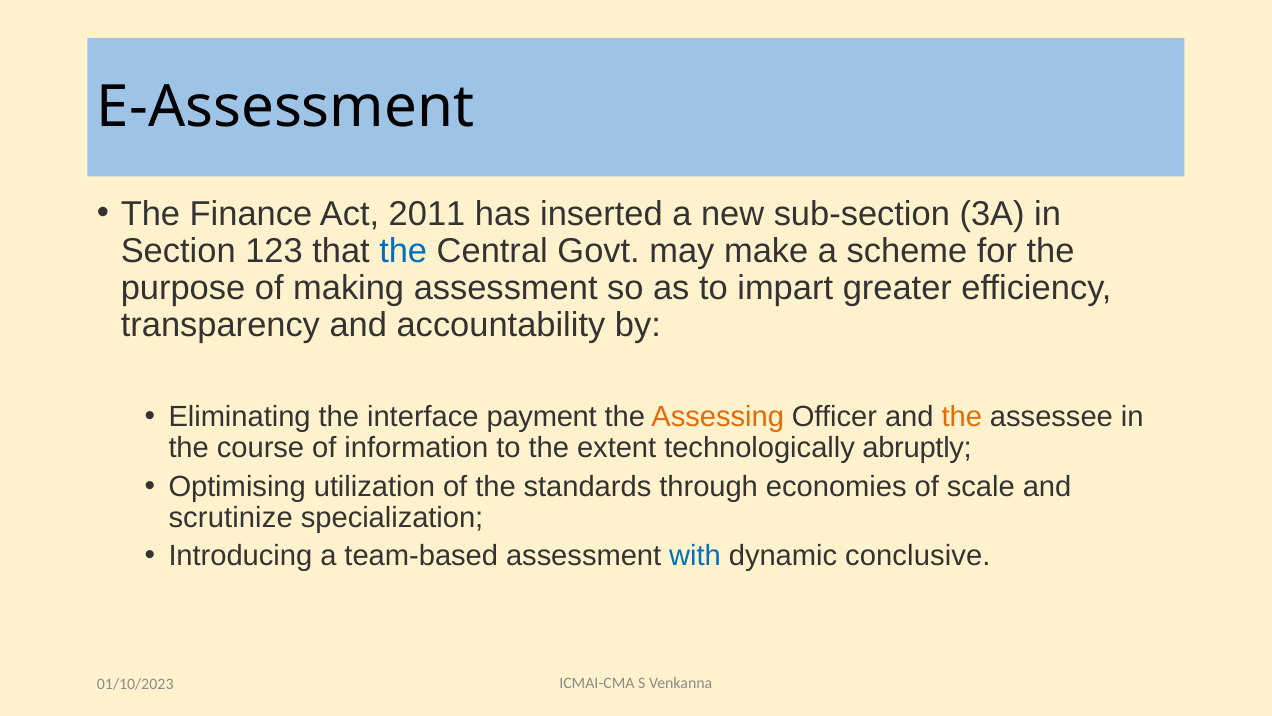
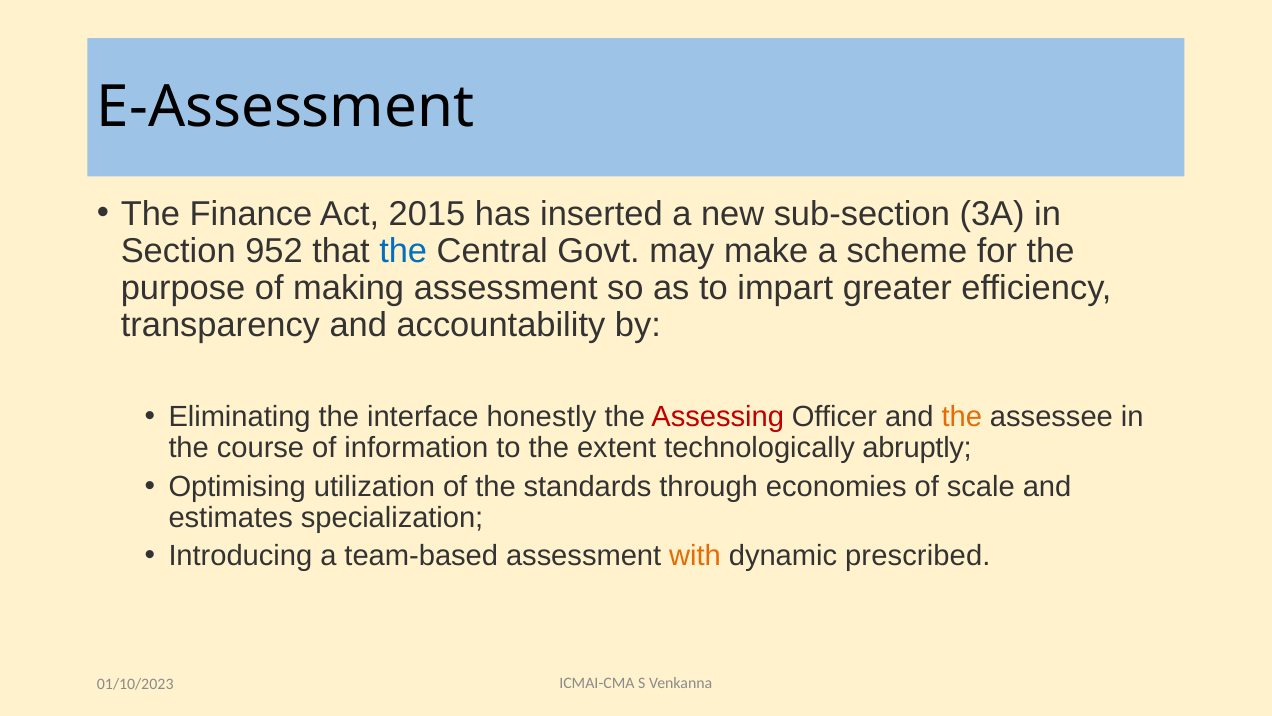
2011: 2011 -> 2015
123: 123 -> 952
payment: payment -> honestly
Assessing colour: orange -> red
scrutinize: scrutinize -> estimates
with colour: blue -> orange
conclusive: conclusive -> prescribed
